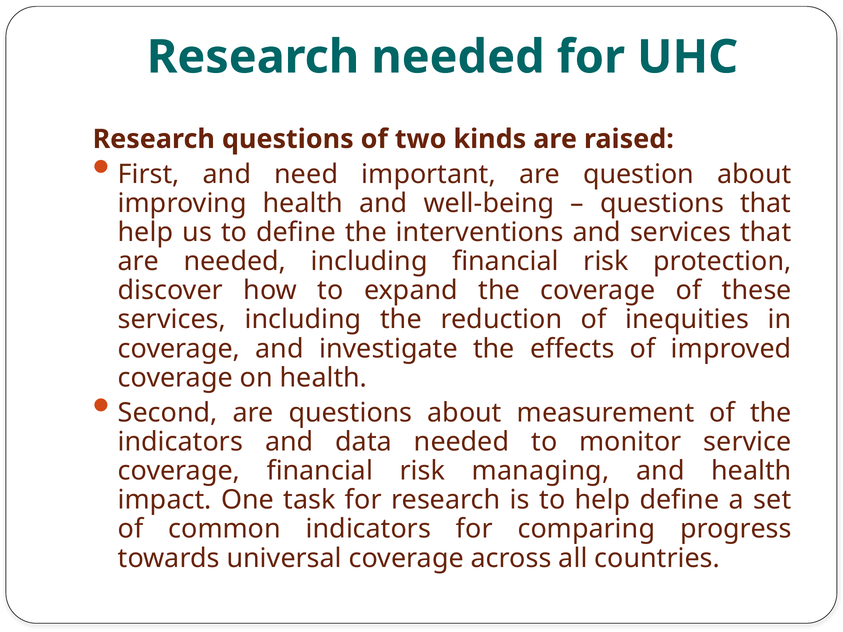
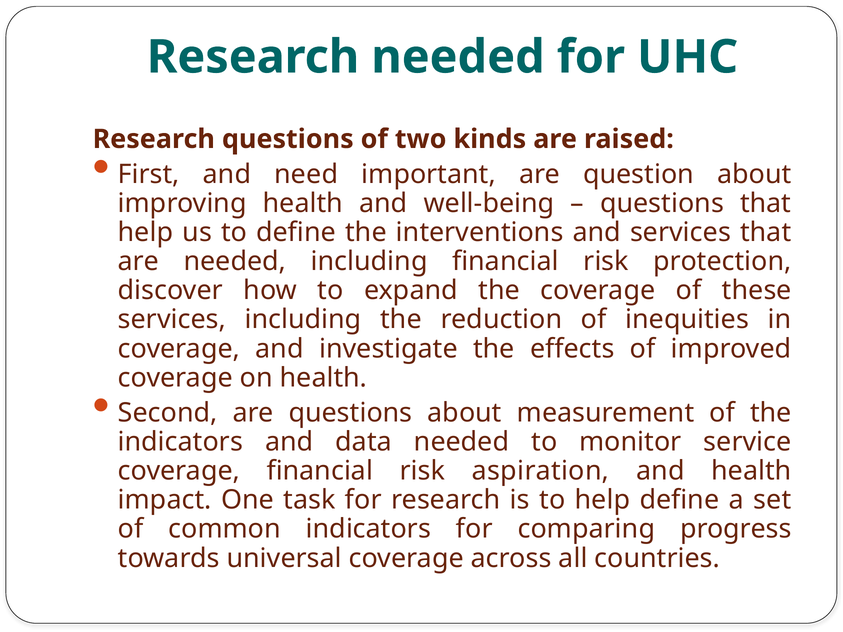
managing: managing -> aspiration
